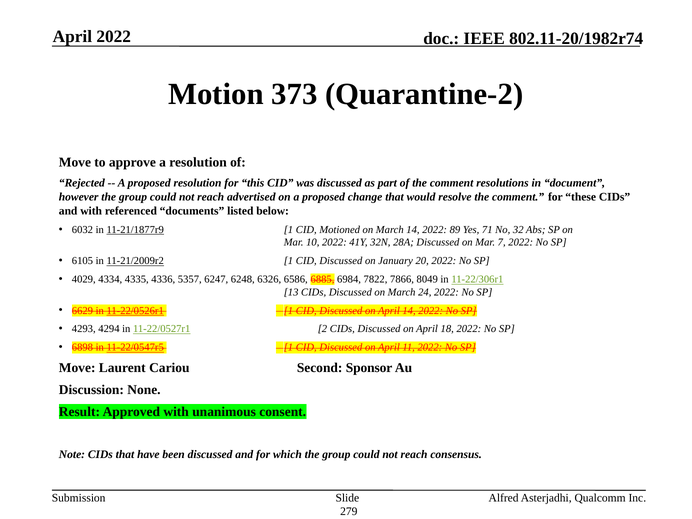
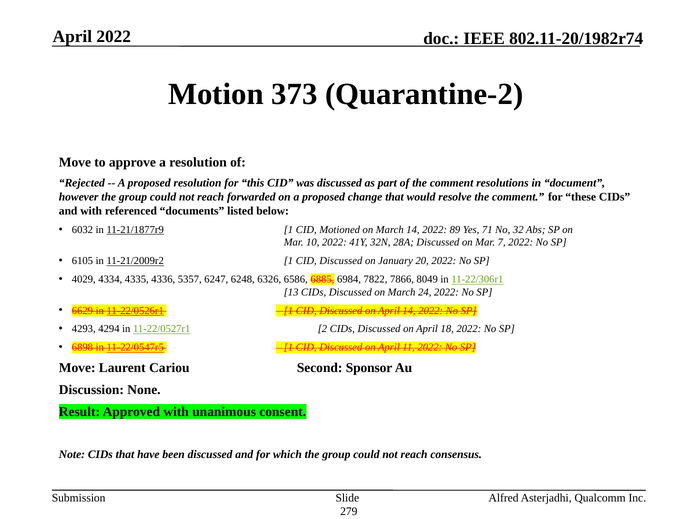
advertised: advertised -> forwarded
